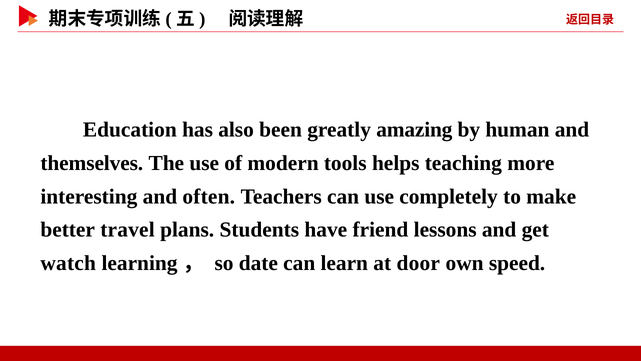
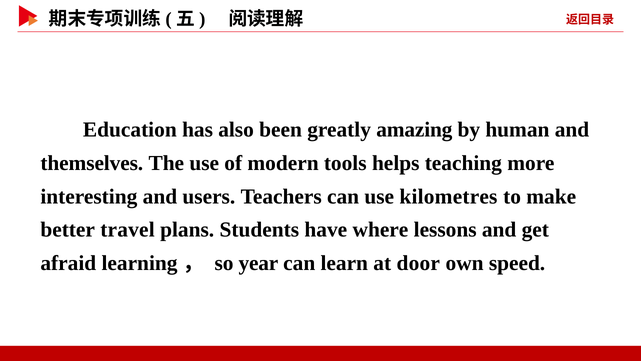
often: often -> users
completely: completely -> kilometres
friend: friend -> where
watch: watch -> afraid
date: date -> year
